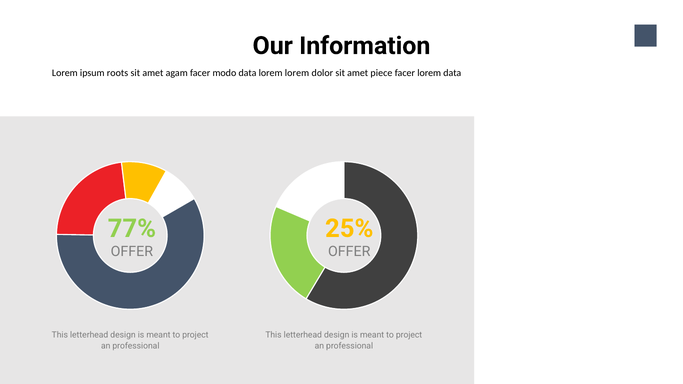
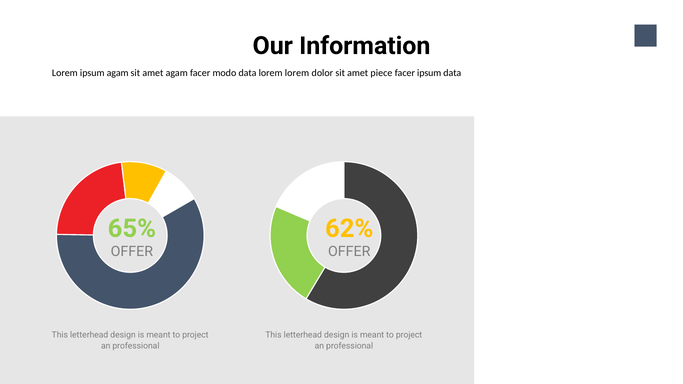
ipsum roots: roots -> agam
facer lorem: lorem -> ipsum
77%: 77% -> 65%
25%: 25% -> 62%
